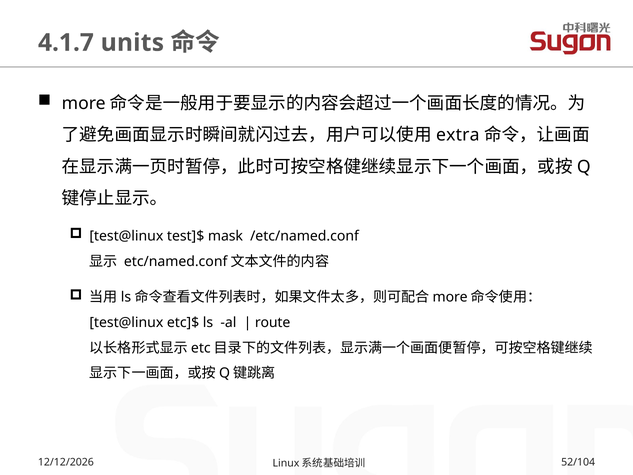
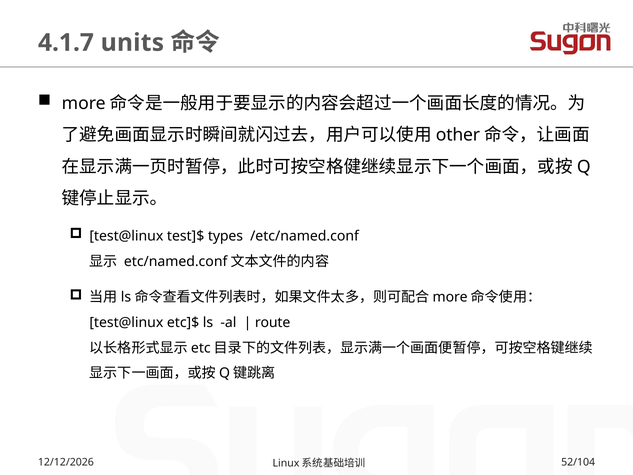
extra: extra -> other
mask: mask -> types
